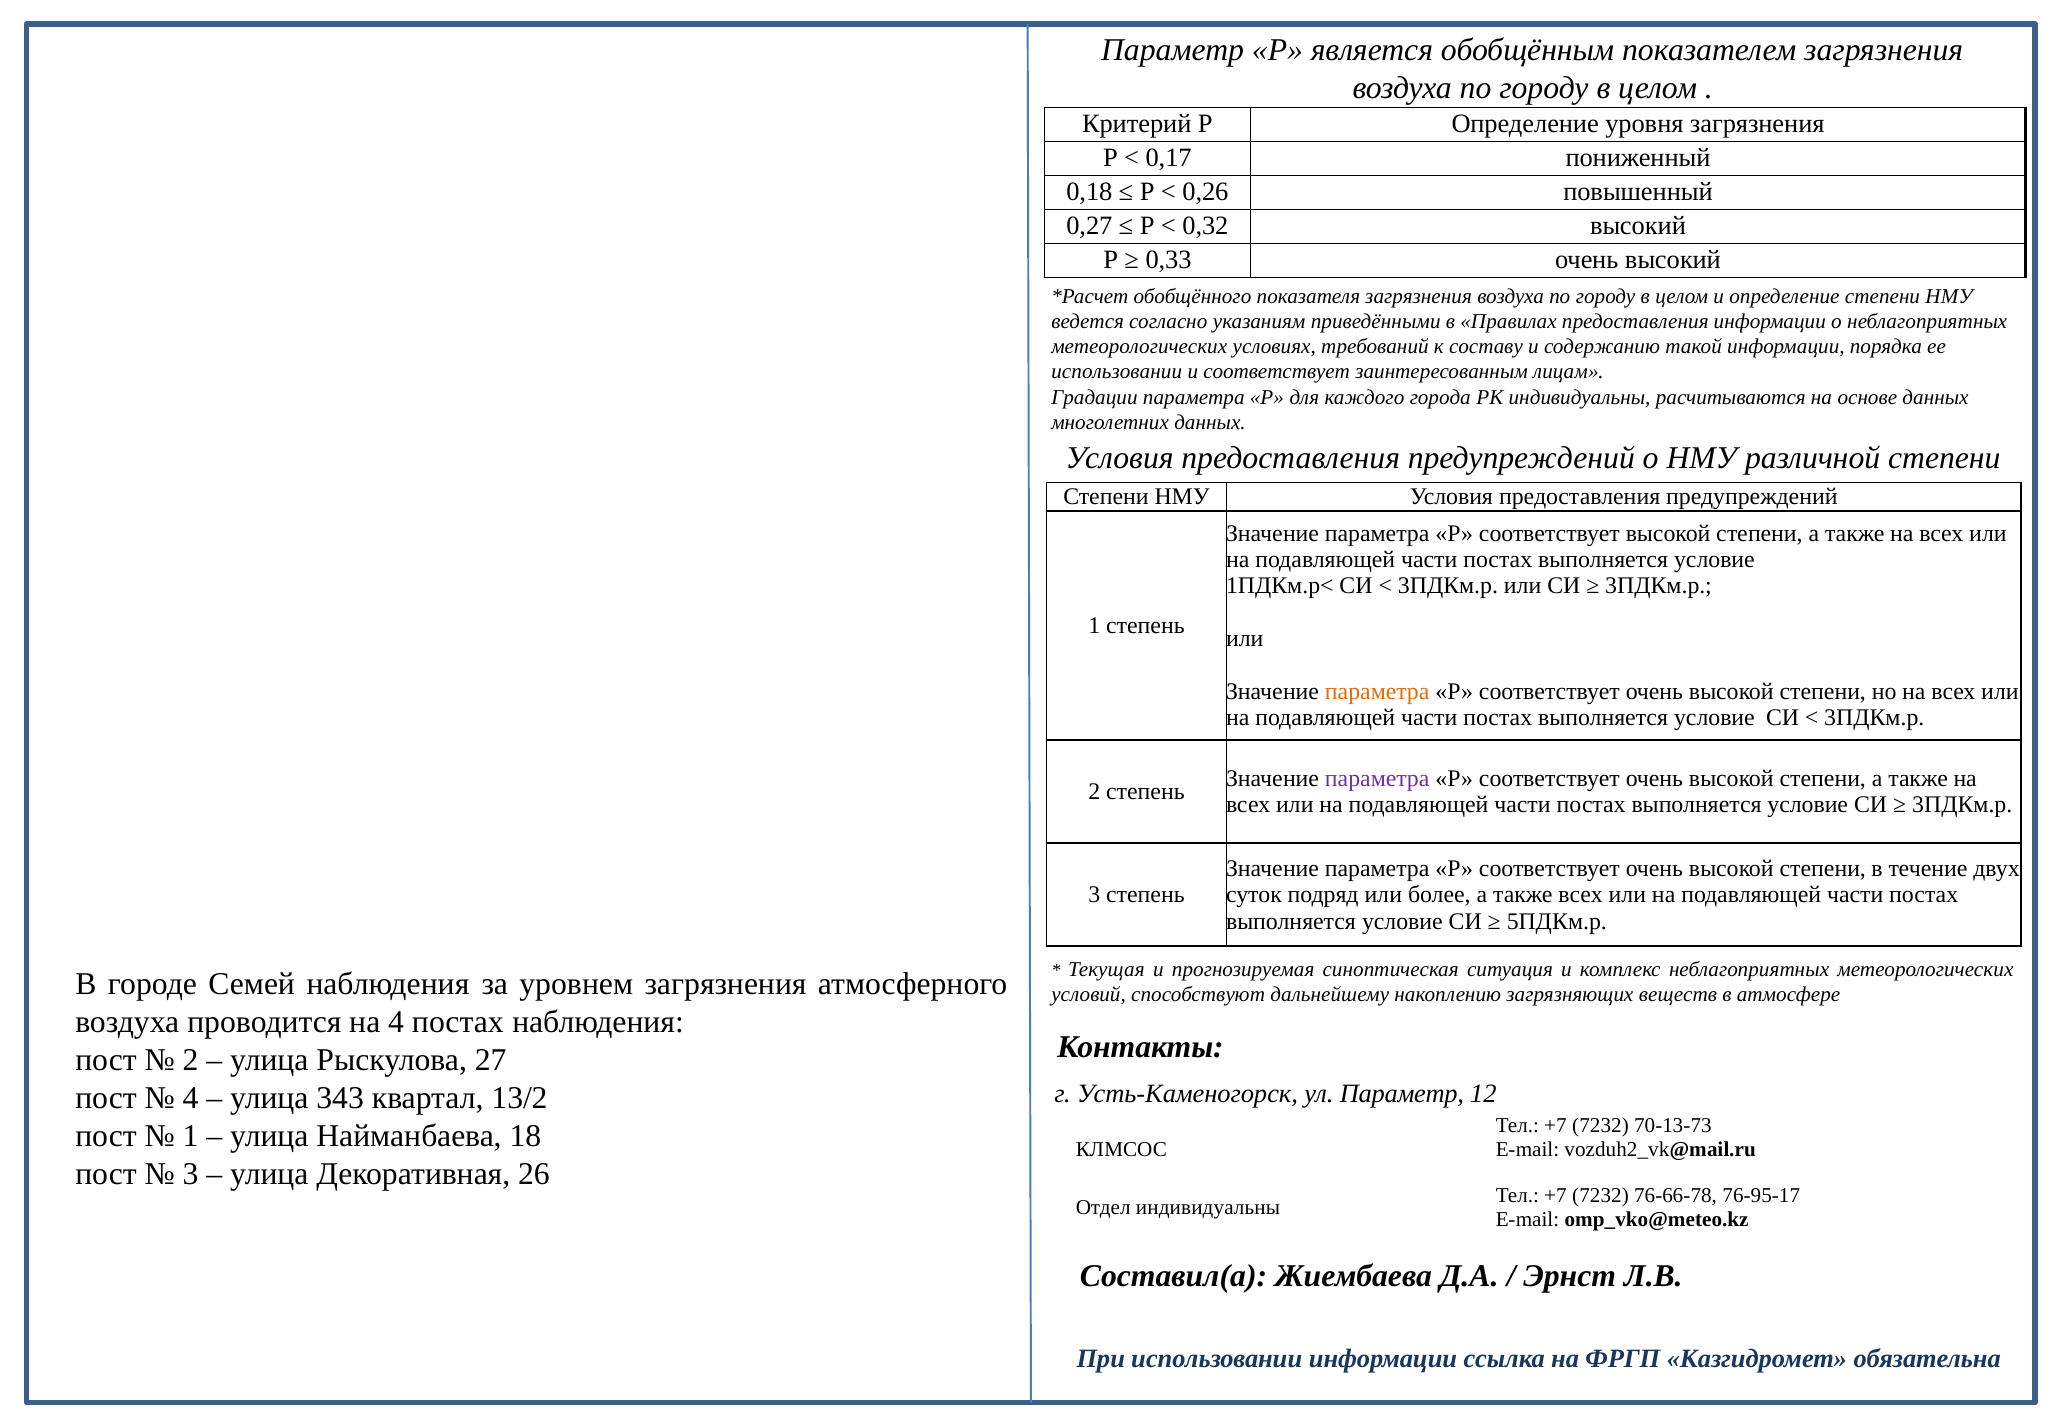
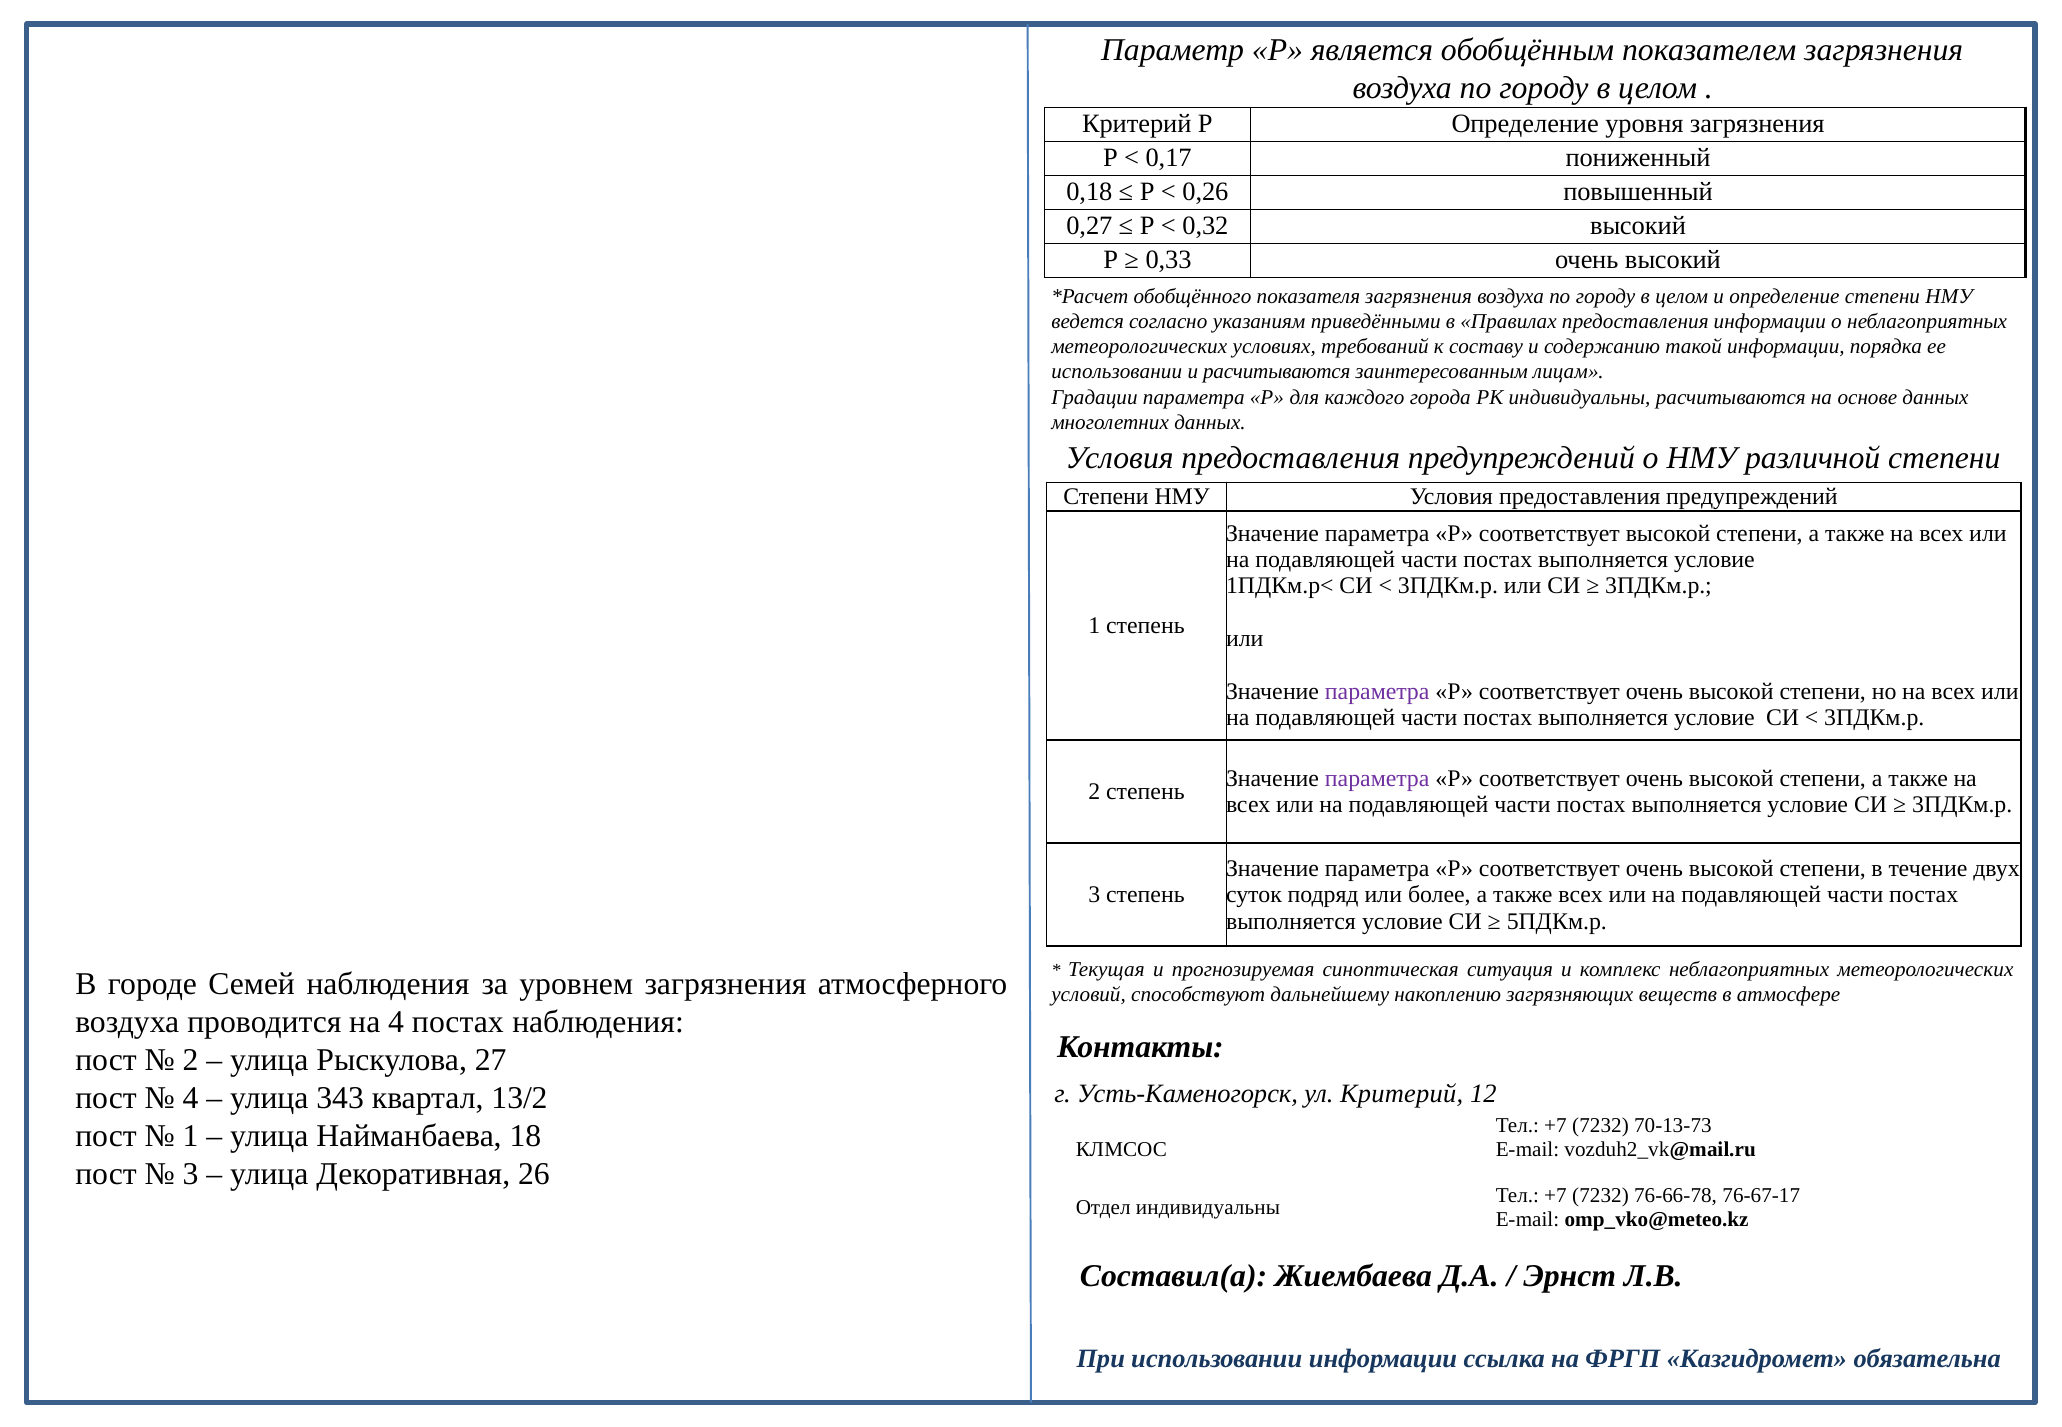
и соответствует: соответствует -> расчитываются
параметра at (1377, 692) colour: orange -> purple
ул Параметр: Параметр -> Критерий
76-95-17: 76-95-17 -> 76-67-17
